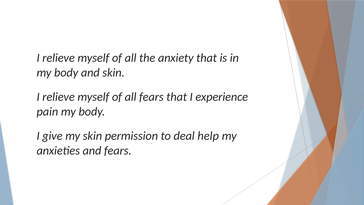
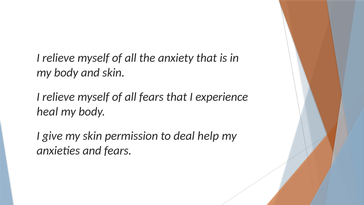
pain: pain -> heal
